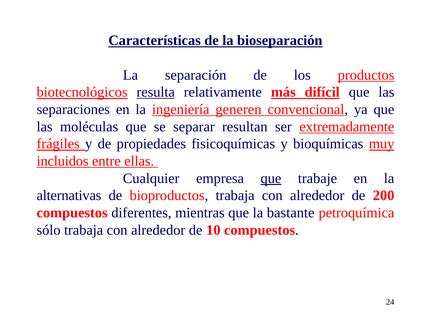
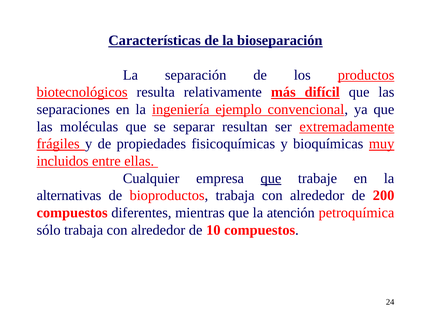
resulta underline: present -> none
generen: generen -> ejemplo
bastante: bastante -> atención
